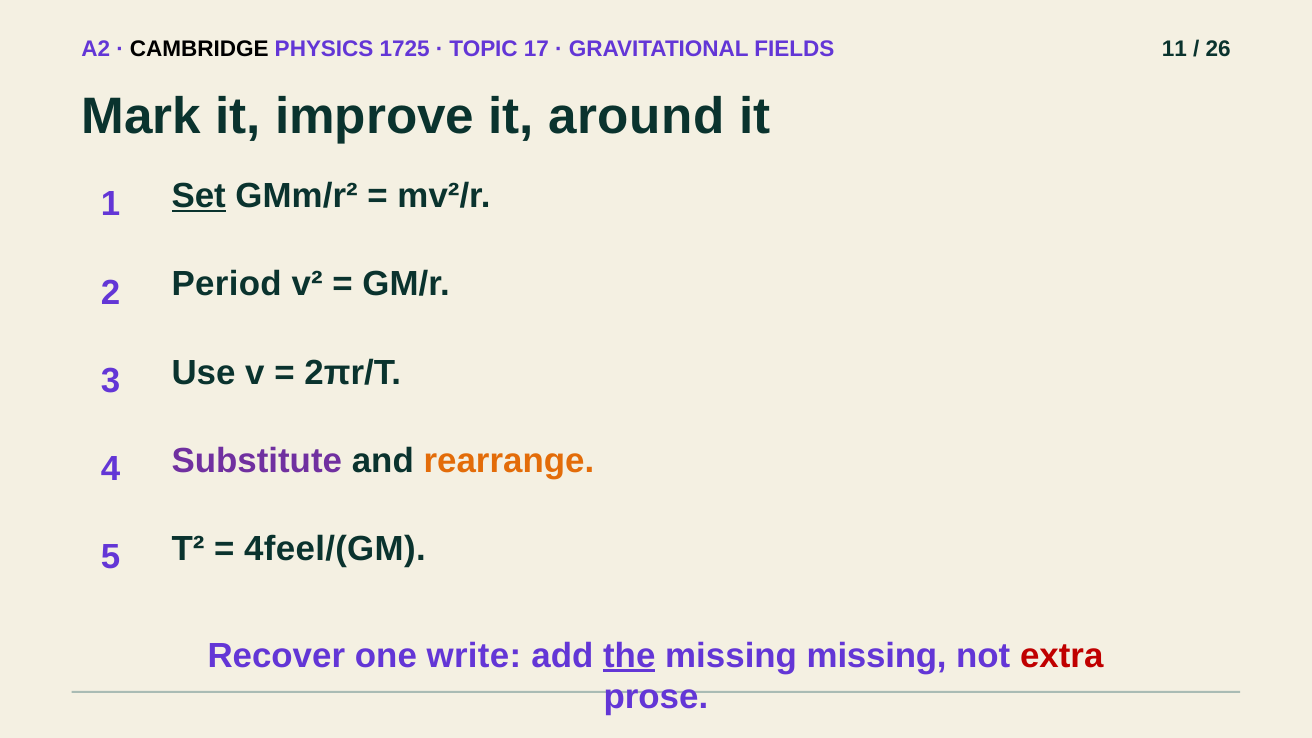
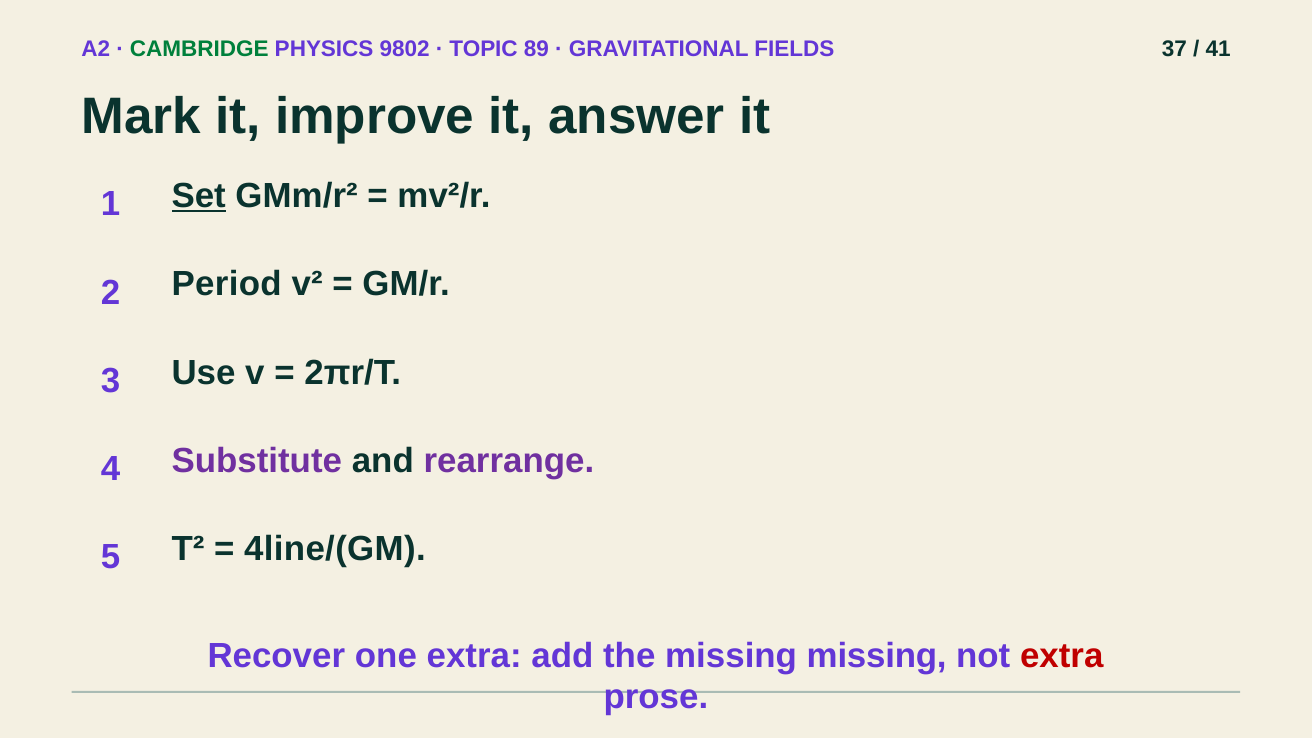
CAMBRIDGE colour: black -> green
1725: 1725 -> 9802
17: 17 -> 89
11: 11 -> 37
26: 26 -> 41
around: around -> answer
rearrange colour: orange -> purple
4feel/(GM: 4feel/(GM -> 4line/(GM
one write: write -> extra
the underline: present -> none
